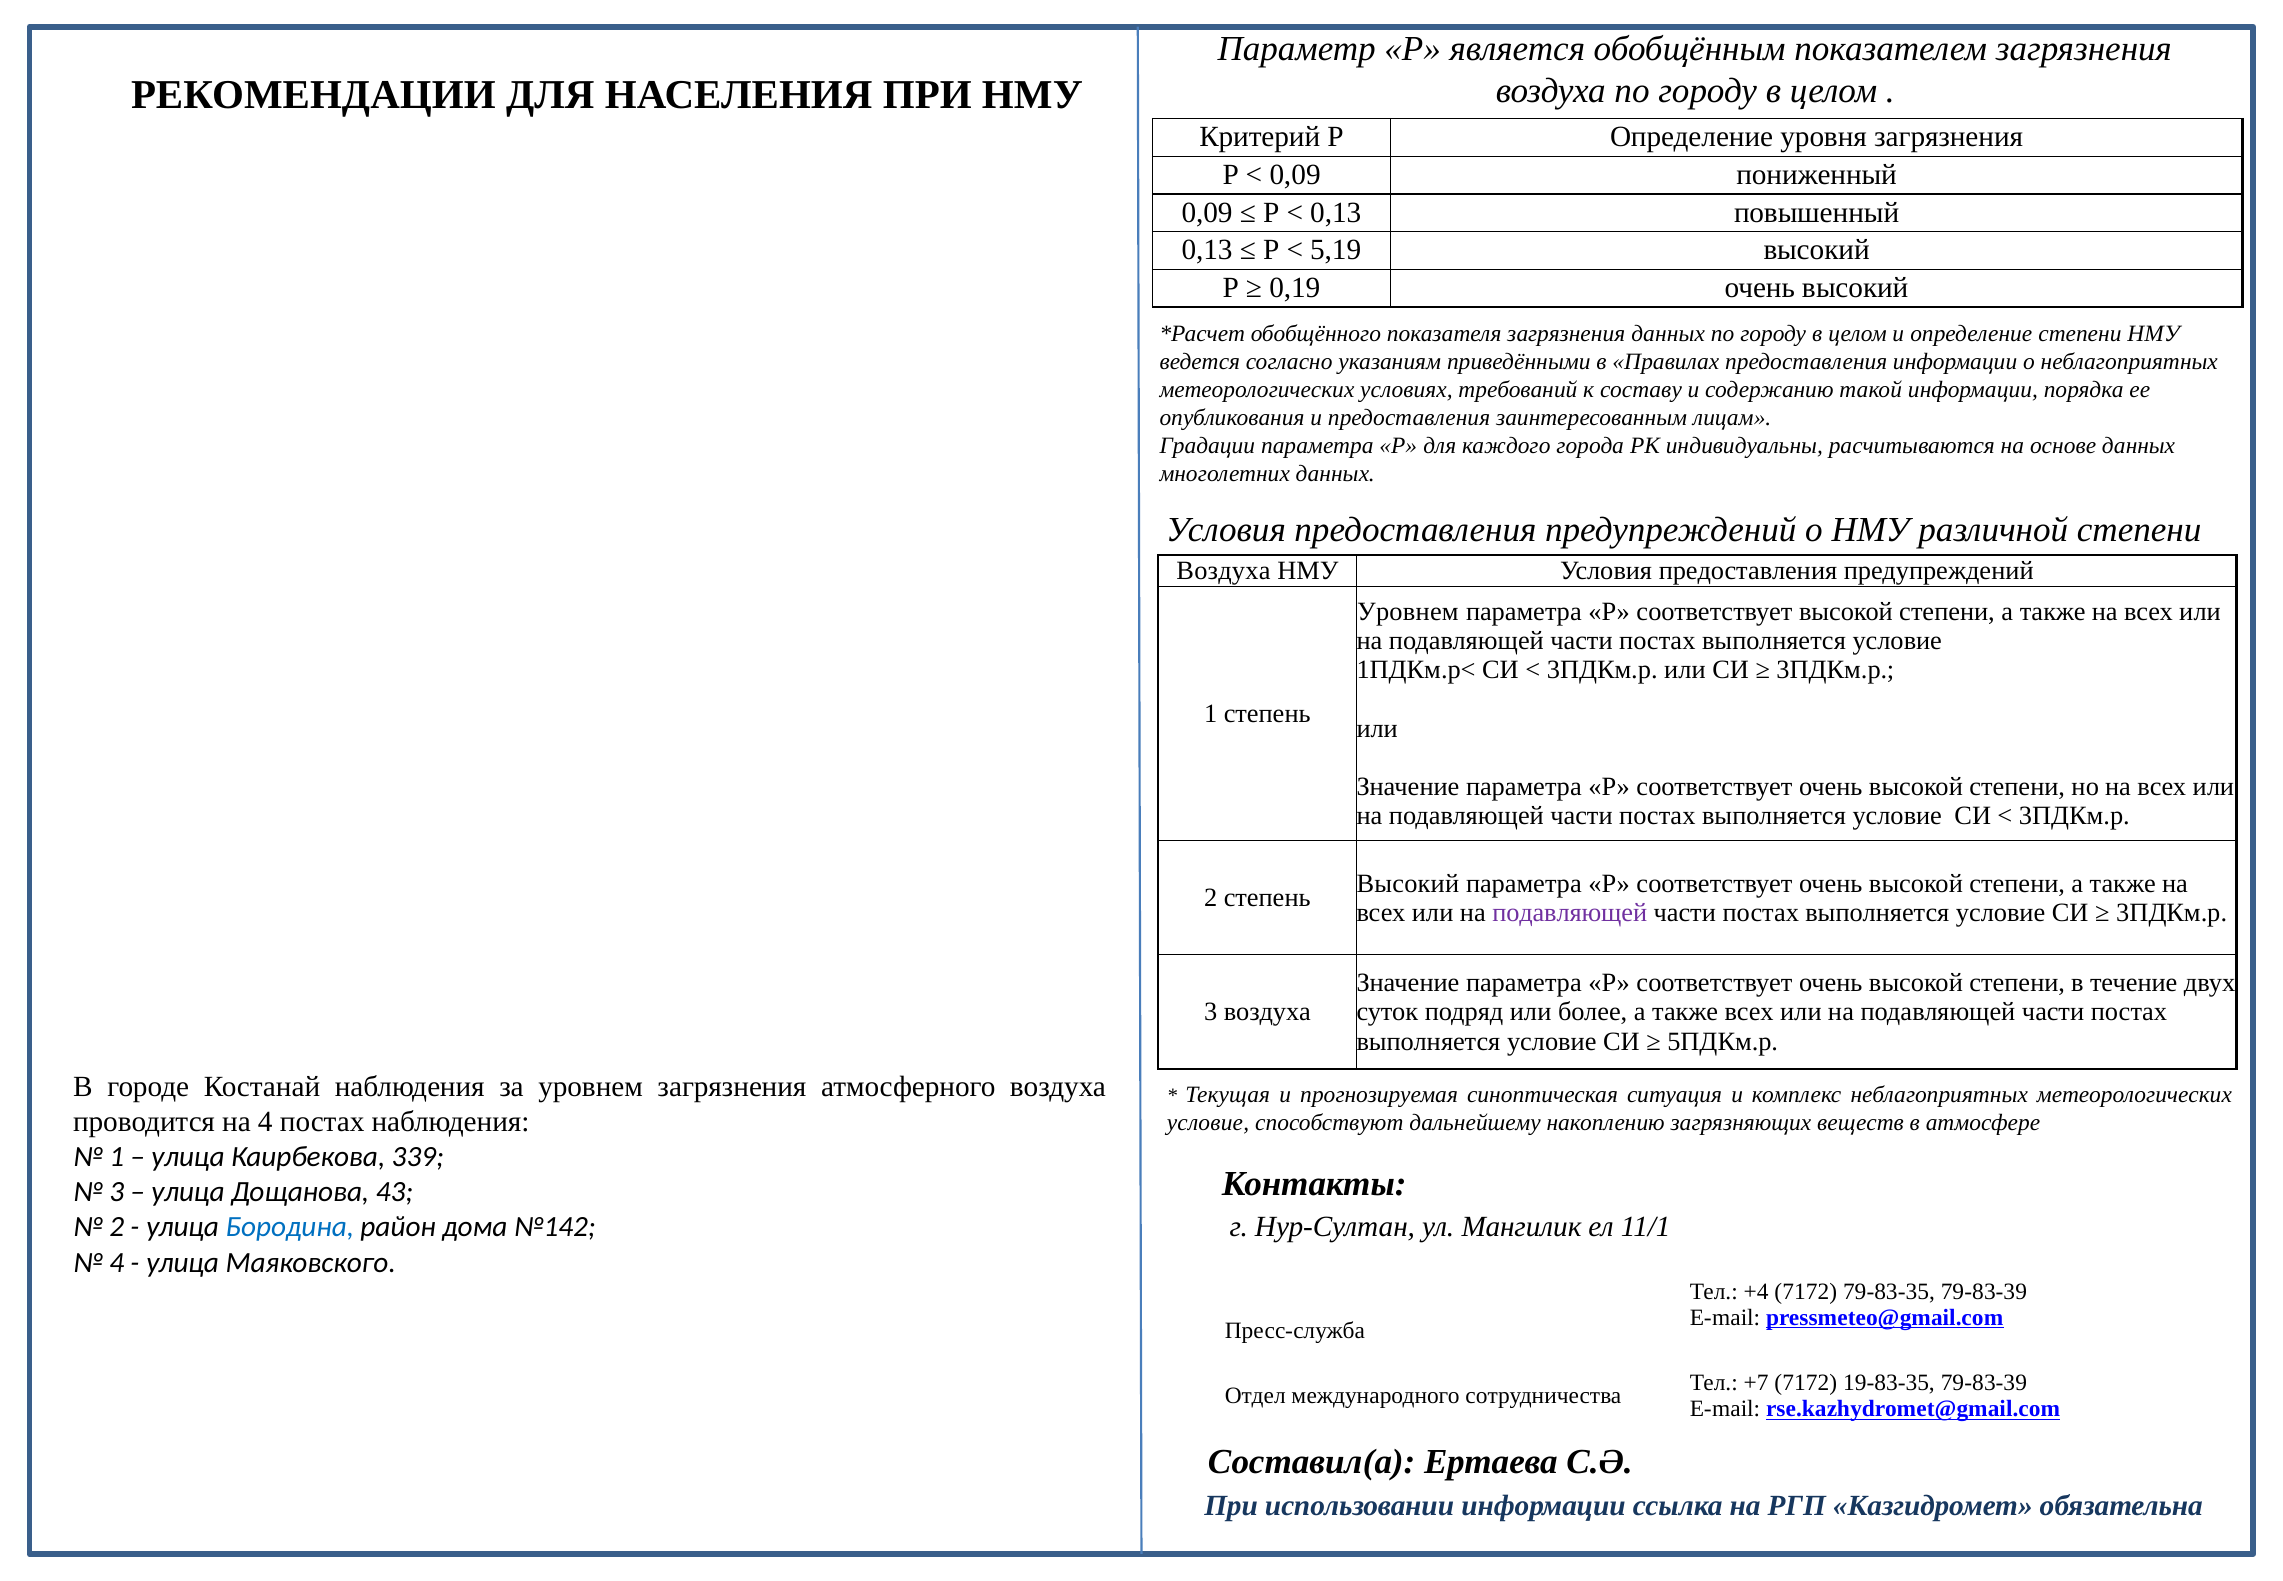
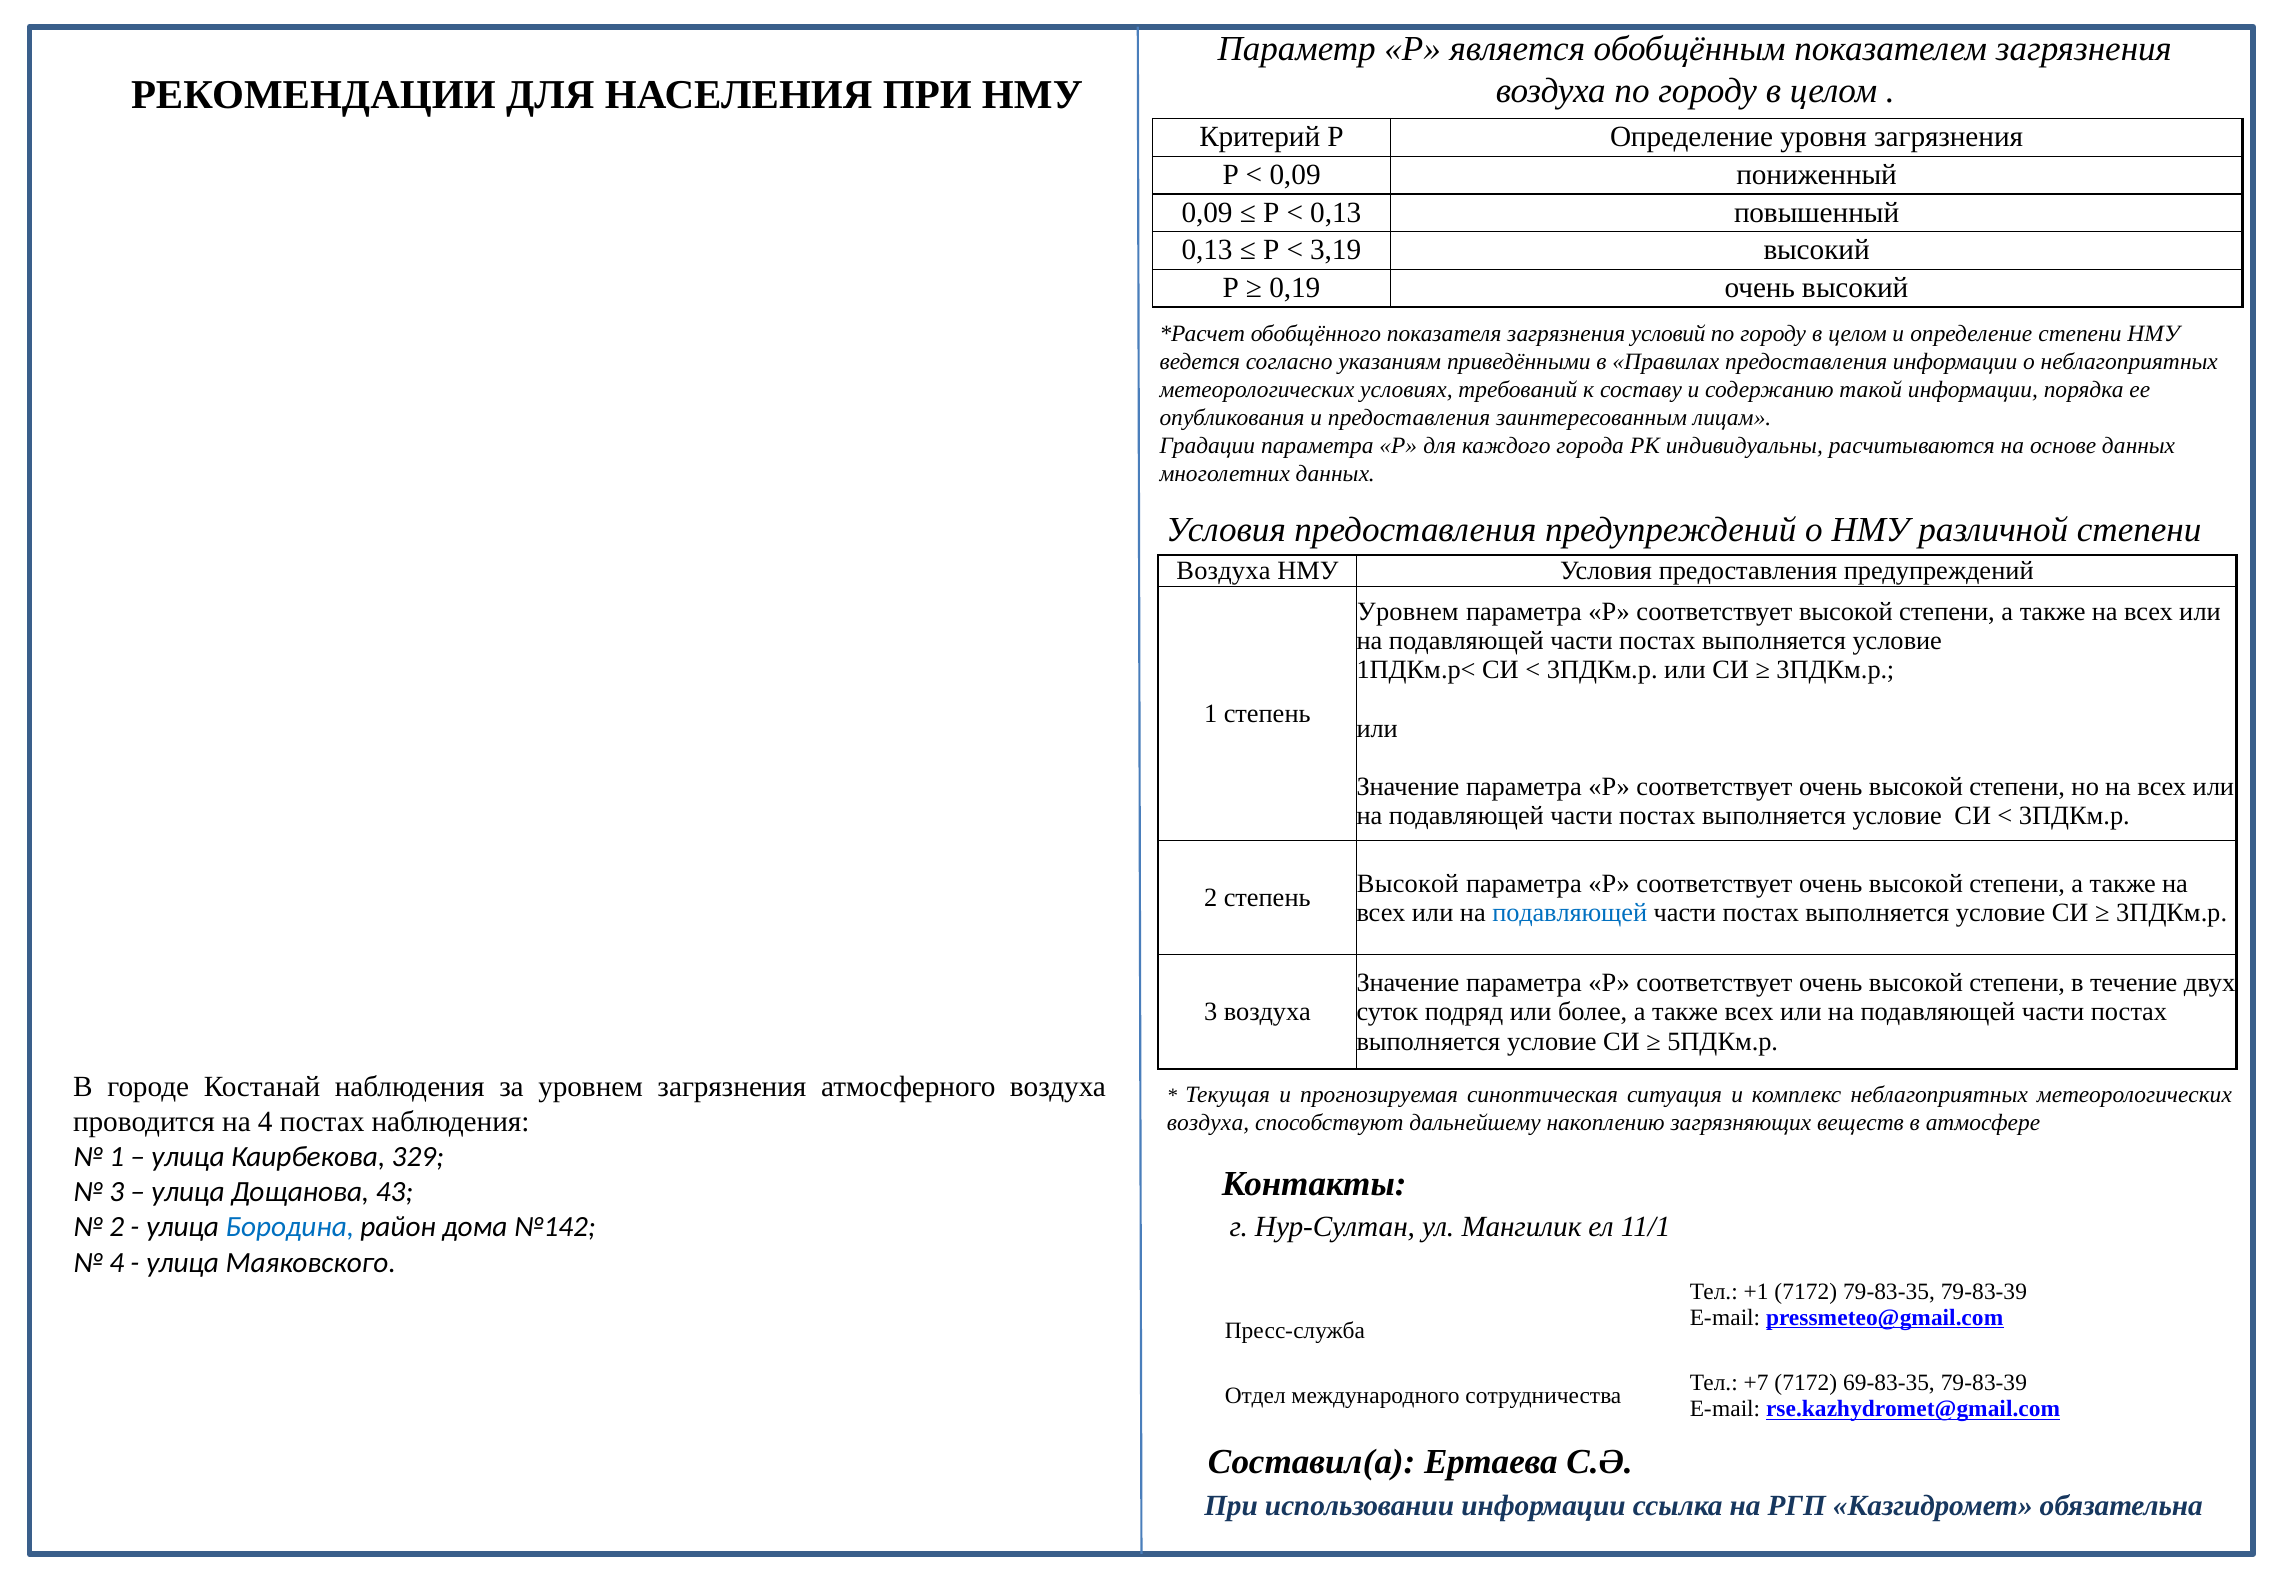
5,19: 5,19 -> 3,19
загрязнения данных: данных -> условий
Высокий at (1408, 883): Высокий -> Высокой
подавляющей at (1570, 912) colour: purple -> blue
условие at (1208, 1123): условие -> воздуха
339: 339 -> 329
+4: +4 -> +1
19-83-35: 19-83-35 -> 69-83-35
